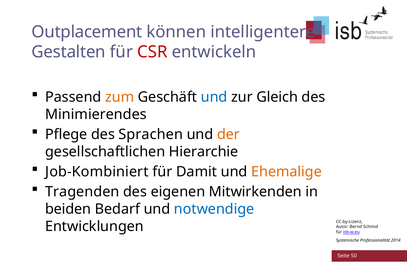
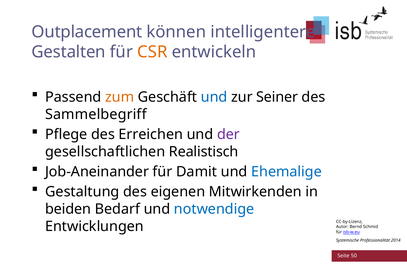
CSR colour: red -> orange
Gleich: Gleich -> Seiner
Minimierendes: Minimierendes -> Sammelbegriff
Sprachen: Sprachen -> Erreichen
der colour: orange -> purple
Hierarchie: Hierarchie -> Realistisch
Job-Kombiniert: Job-Kombiniert -> Job-Aneinander
Ehemalige colour: orange -> blue
Tragenden: Tragenden -> Gestaltung
